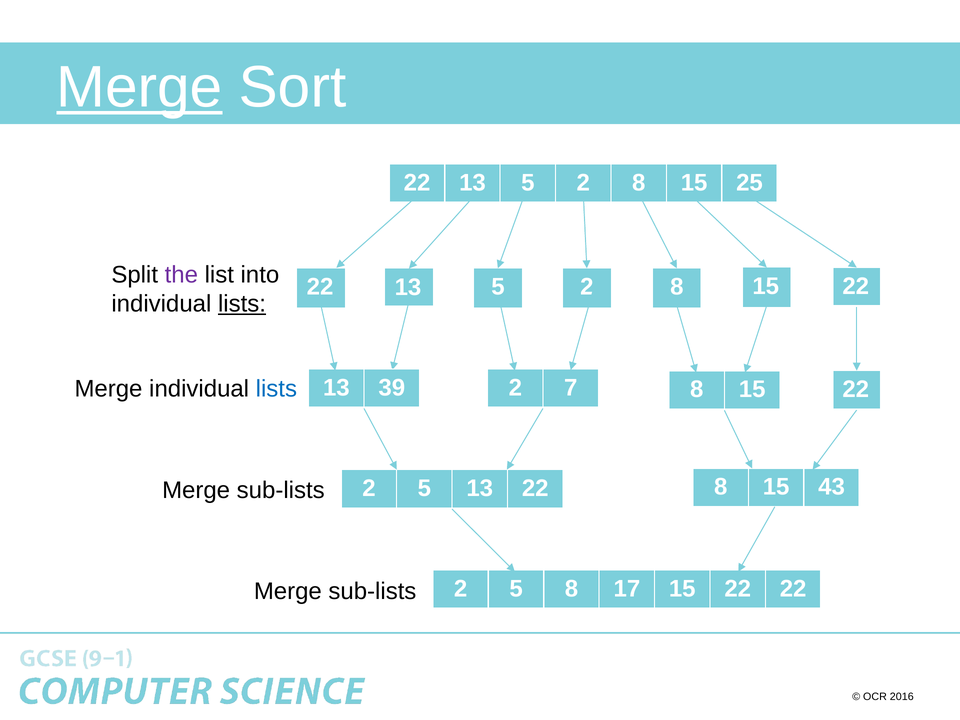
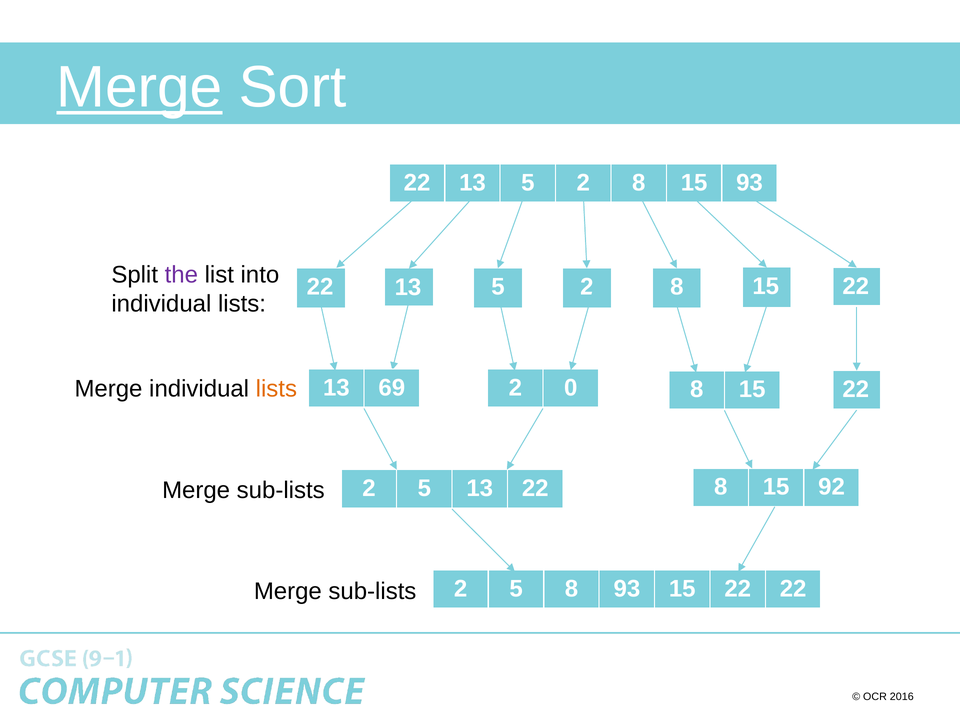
15 25: 25 -> 93
lists at (242, 304) underline: present -> none
39: 39 -> 69
7: 7 -> 0
lists at (276, 389) colour: blue -> orange
43: 43 -> 92
8 17: 17 -> 93
